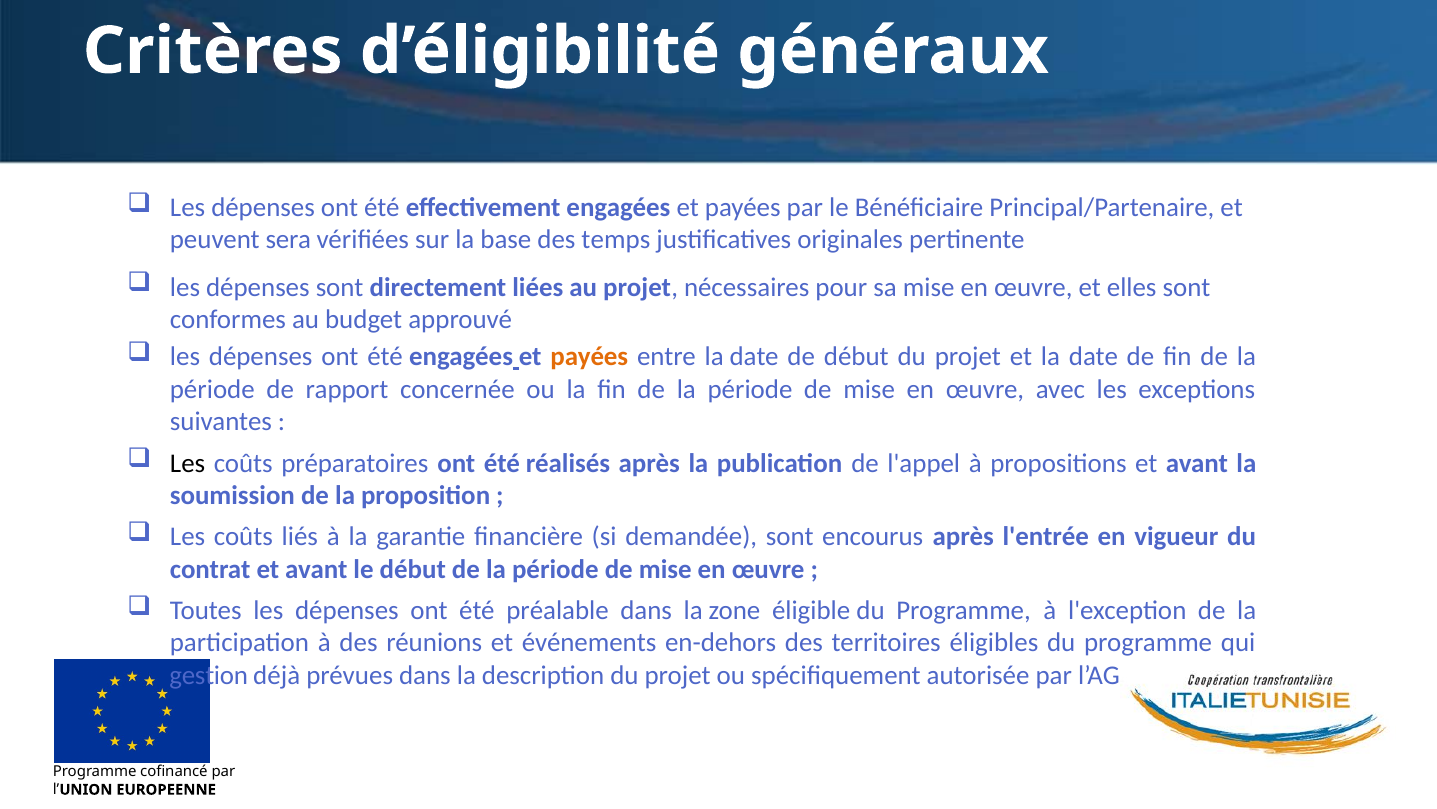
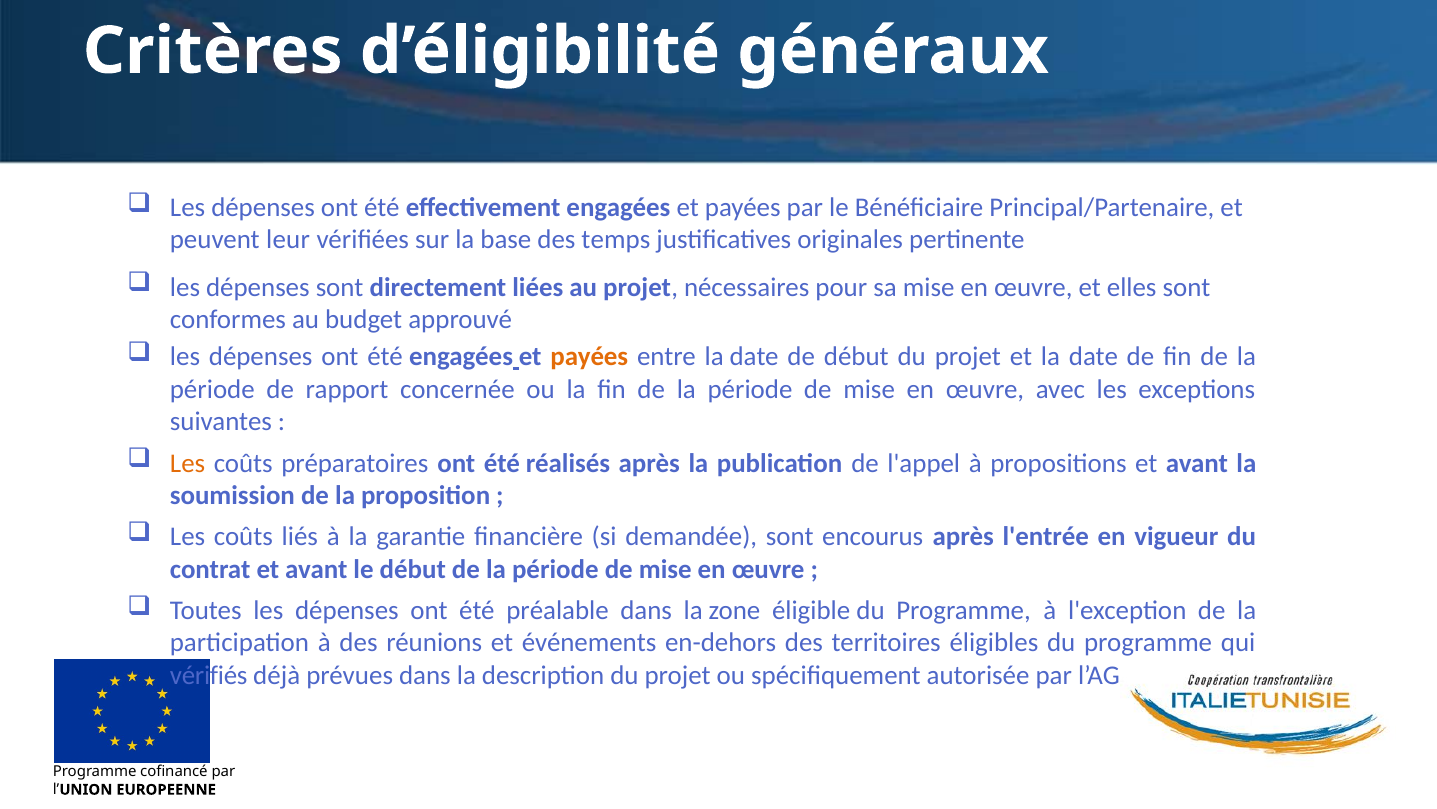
sera: sera -> leur
Les at (188, 463) colour: black -> orange
gestion: gestion -> vérifiés
